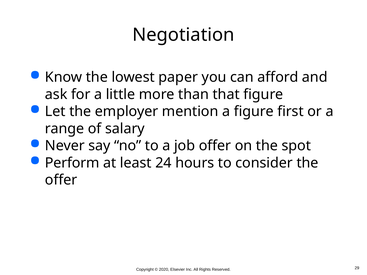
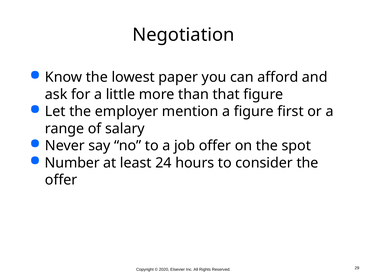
Perform: Perform -> Number
